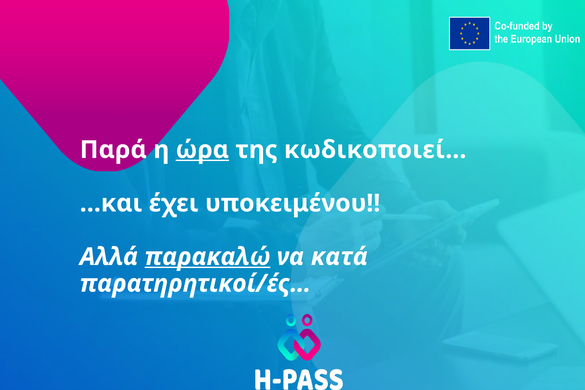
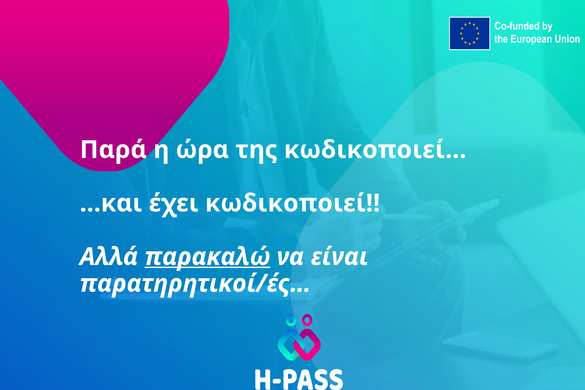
ώρα underline: present -> none
υποκειμένου: υποκειμένου -> κωδικοποιεί
κατά: κατά -> είναι
